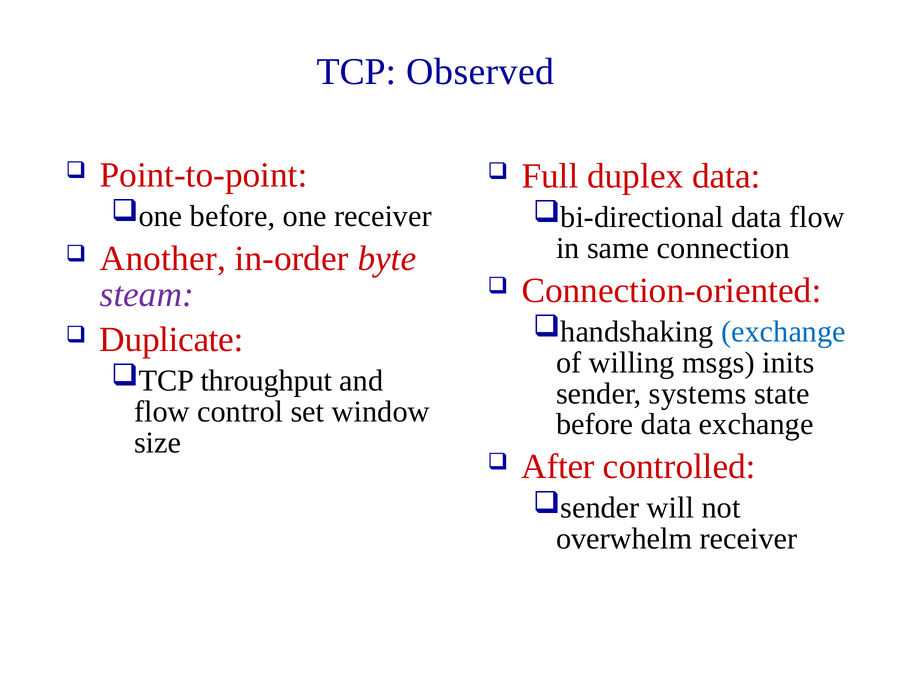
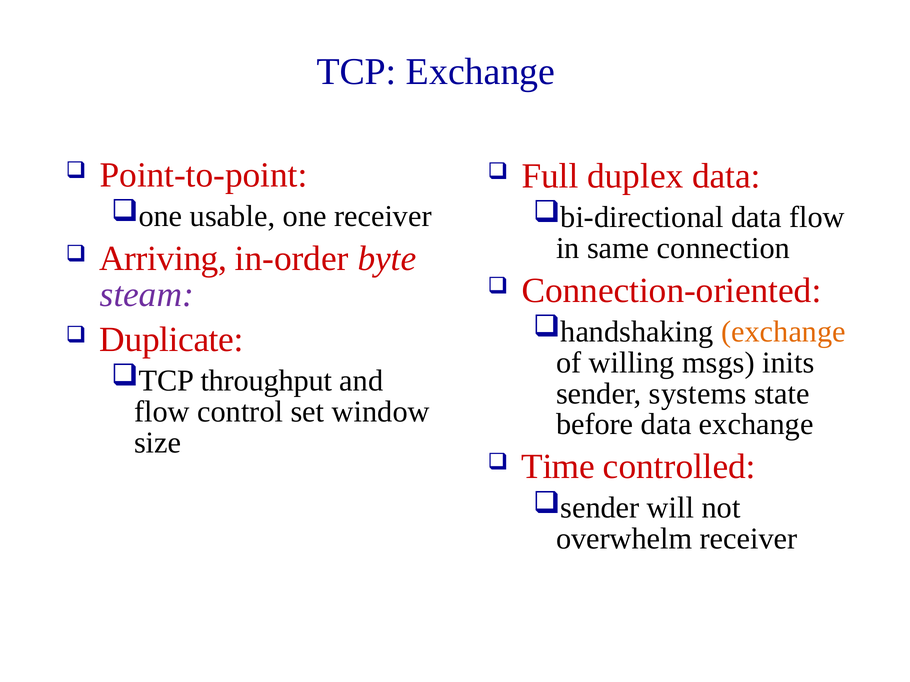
TCP Observed: Observed -> Exchange
before at (233, 216): before -> usable
Another: Another -> Arriving
exchange at (783, 332) colour: blue -> orange
After: After -> Time
